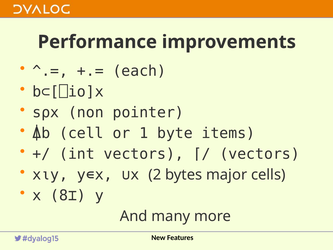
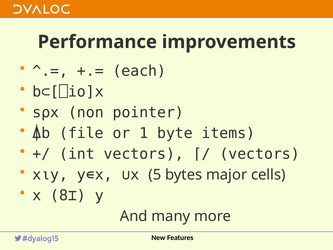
cell: cell -> file
2: 2 -> 5
